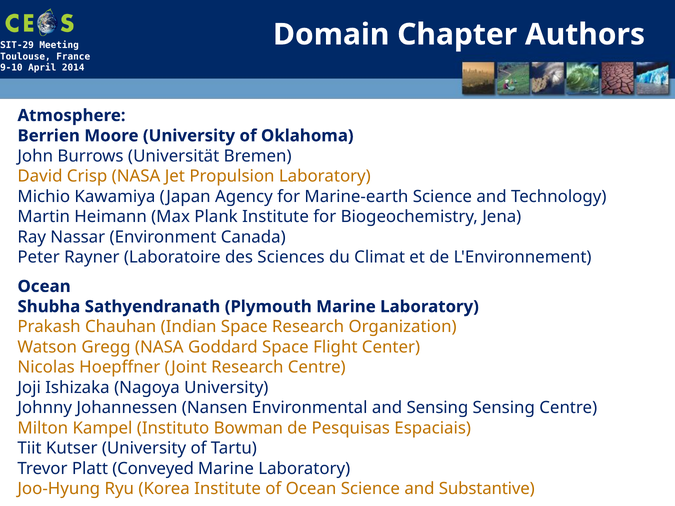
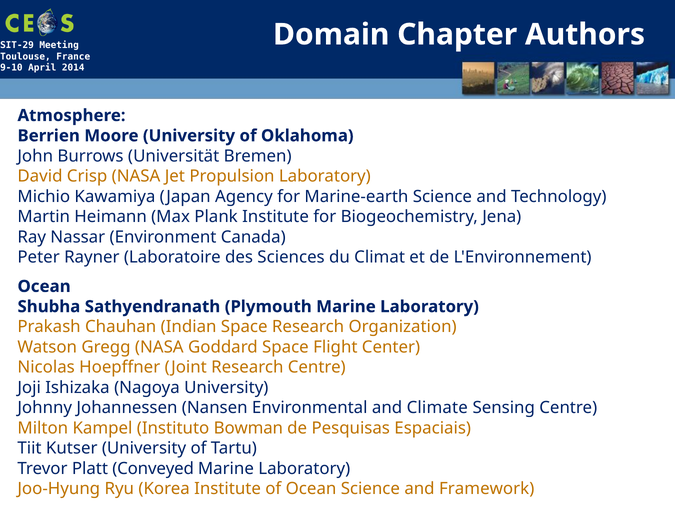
and Sensing: Sensing -> Climate
Substantive: Substantive -> Framework
